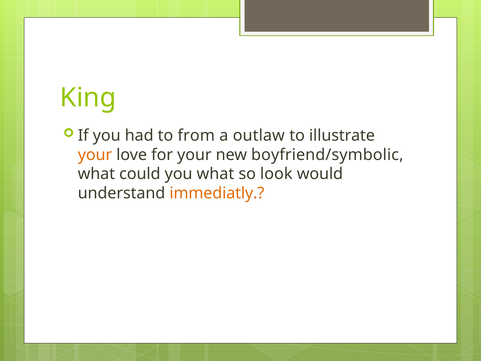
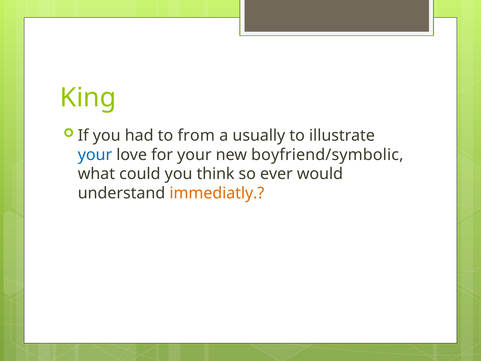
outlaw: outlaw -> usually
your at (95, 155) colour: orange -> blue
you what: what -> think
look: look -> ever
